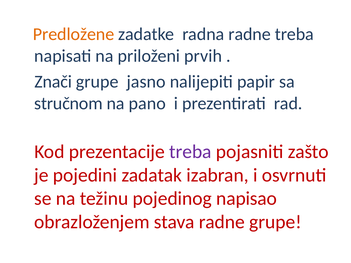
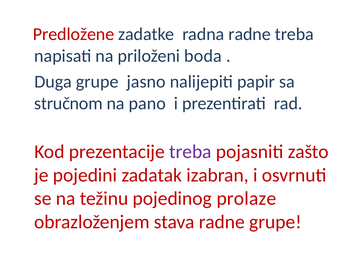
Predložene colour: orange -> red
prvih: prvih -> boda
Znači: Znači -> Duga
napisao: napisao -> prolaze
